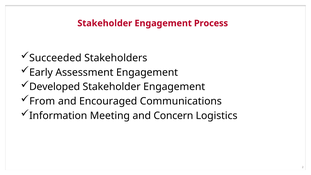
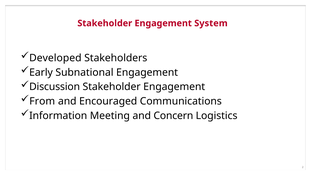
Process: Process -> System
Succeeded: Succeeded -> Developed
Assessment: Assessment -> Subnational
Developed: Developed -> Discussion
